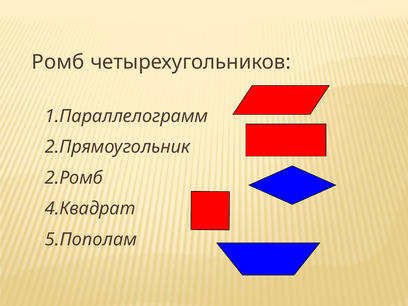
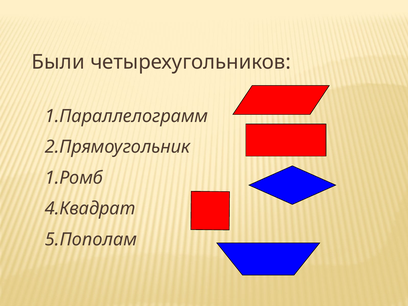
Ромб: Ромб -> Были
2.Ромб: 2.Ромб -> 1.Ромб
